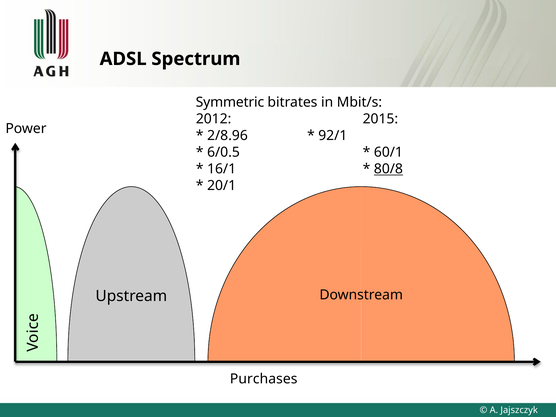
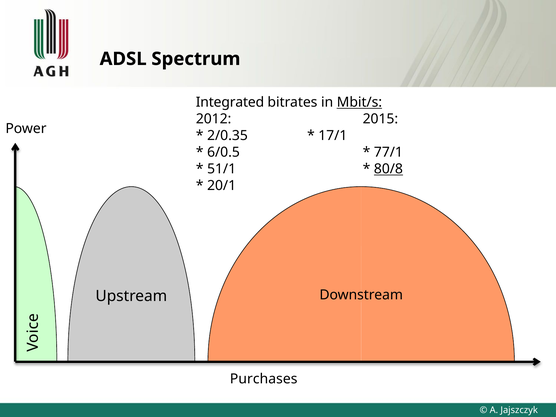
Symmetric: Symmetric -> Integrated
Mbit/s underline: none -> present
2/8.96: 2/8.96 -> 2/0.35
92/1: 92/1 -> 17/1
60/1: 60/1 -> 77/1
16/1: 16/1 -> 51/1
